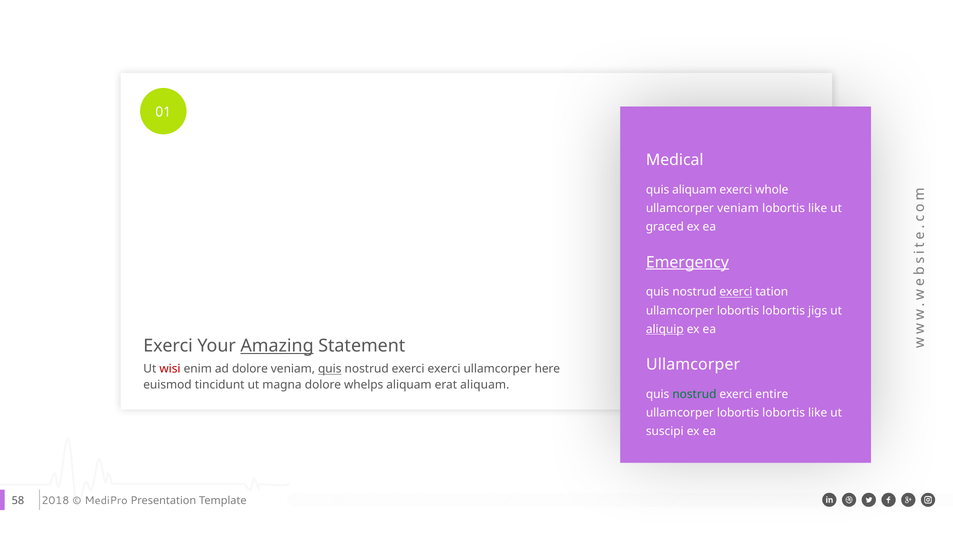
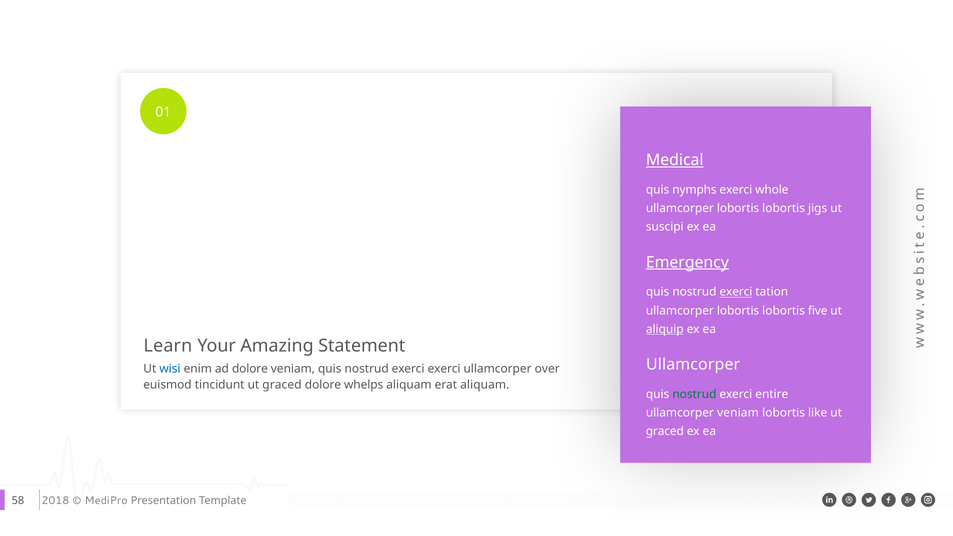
Medical underline: none -> present
quis aliquam: aliquam -> nymphs
veniam at (738, 208): veniam -> lobortis
like at (818, 208): like -> jigs
graced: graced -> suscipi
jigs: jigs -> five
Exerci at (168, 346): Exerci -> Learn
Amazing underline: present -> none
wisi colour: red -> blue
quis at (330, 369) underline: present -> none
here: here -> over
tincidunt ut magna: magna -> graced
lobortis at (738, 413): lobortis -> veniam
suscipi at (665, 431): suscipi -> graced
